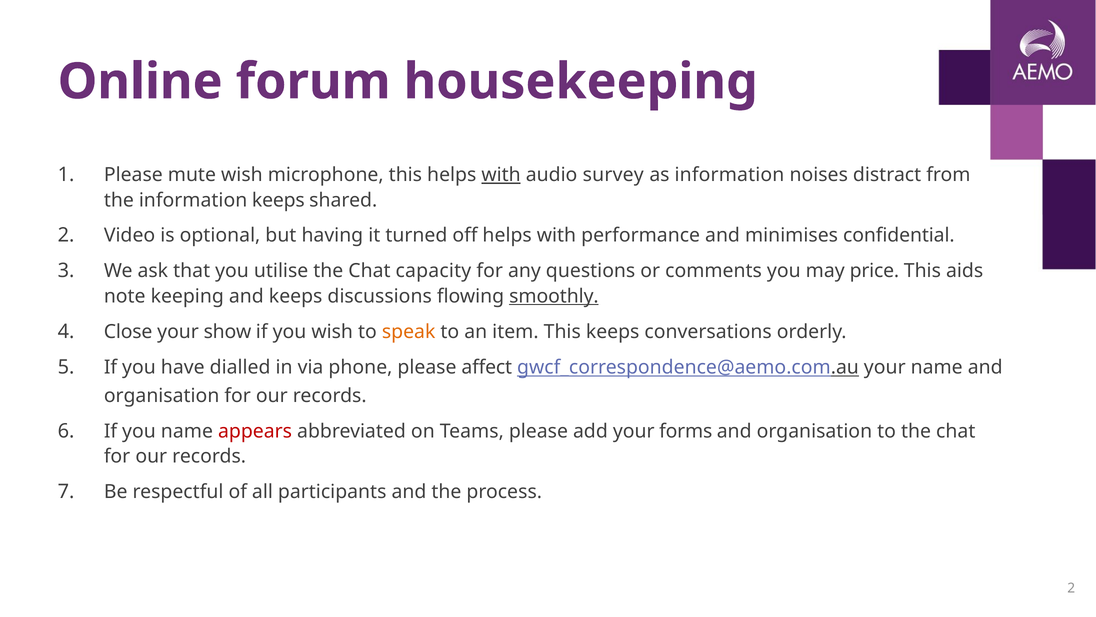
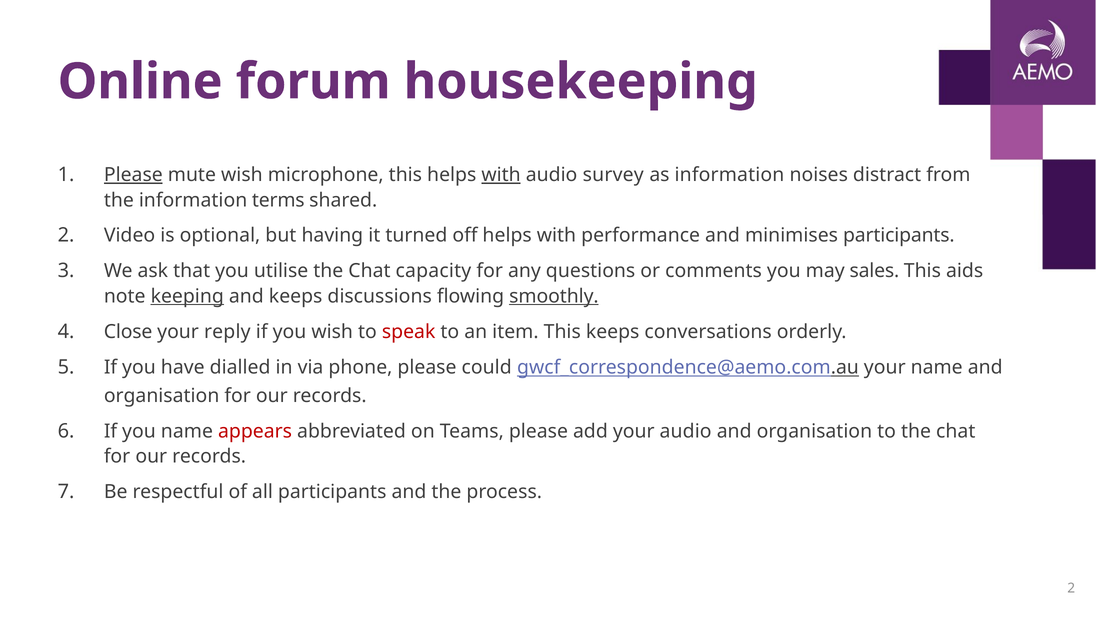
Please at (133, 175) underline: none -> present
information keeps: keeps -> terms
minimises confidential: confidential -> participants
price: price -> sales
keeping underline: none -> present
show: show -> reply
speak colour: orange -> red
affect: affect -> could
your forms: forms -> audio
